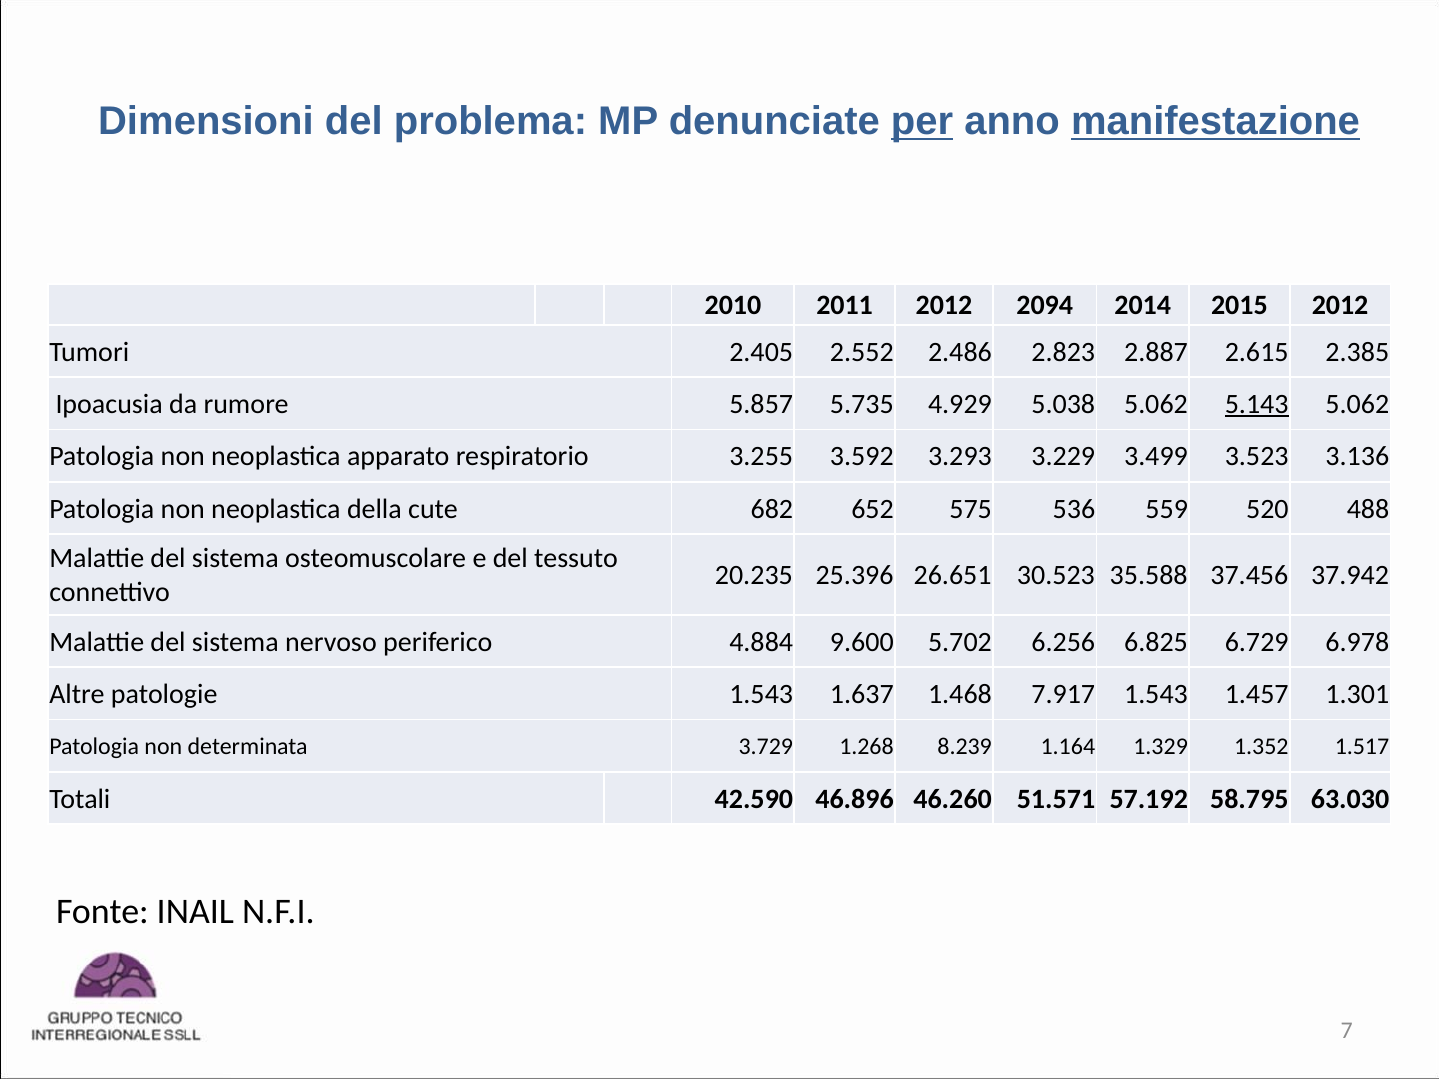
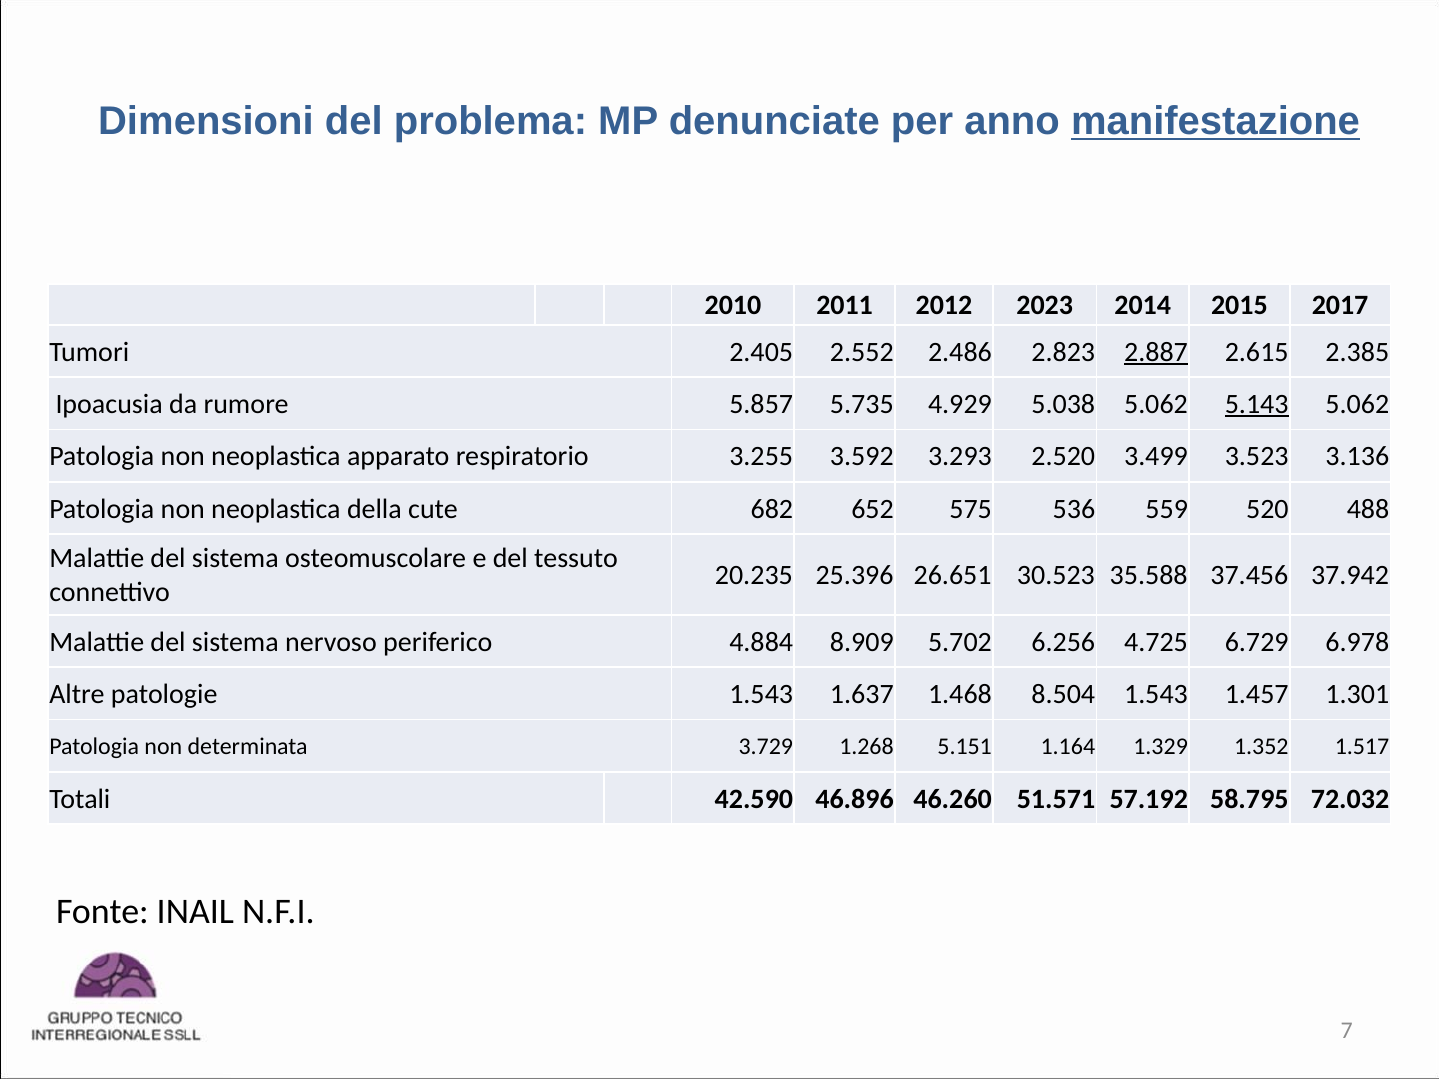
per underline: present -> none
2094: 2094 -> 2023
2015 2012: 2012 -> 2017
2.887 underline: none -> present
3.229: 3.229 -> 2.520
9.600: 9.600 -> 8.909
6.825: 6.825 -> 4.725
7.917: 7.917 -> 8.504
8.239: 8.239 -> 5.151
63.030: 63.030 -> 72.032
